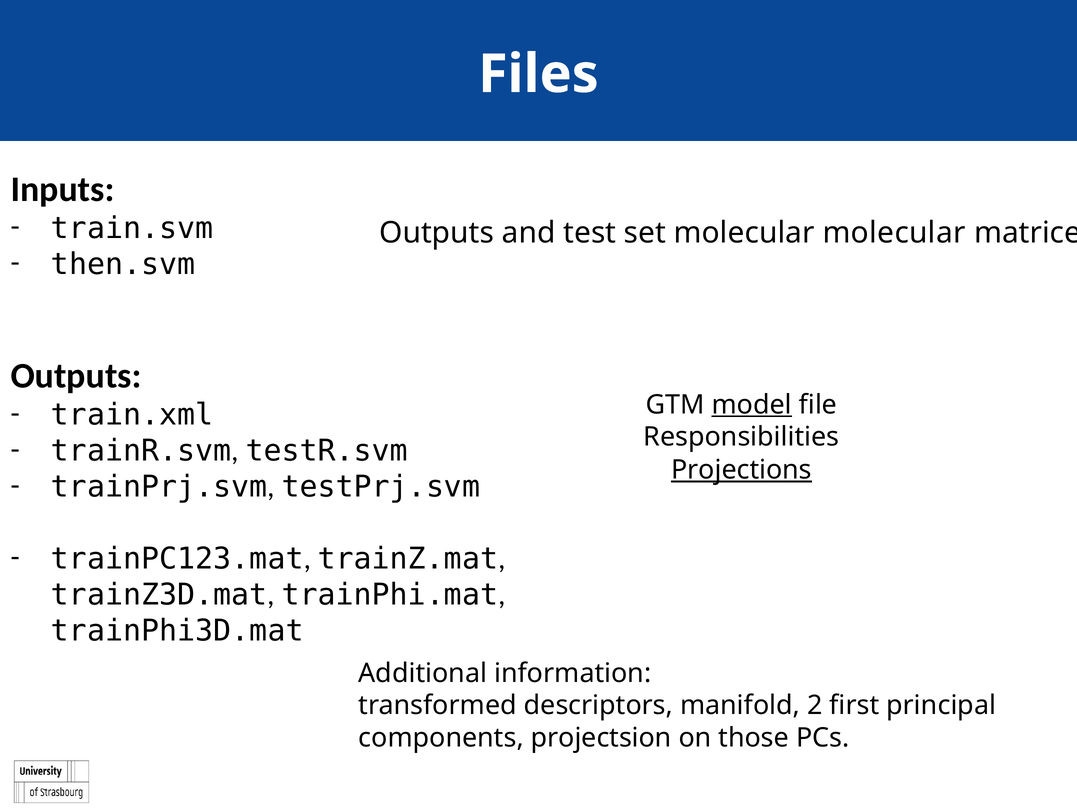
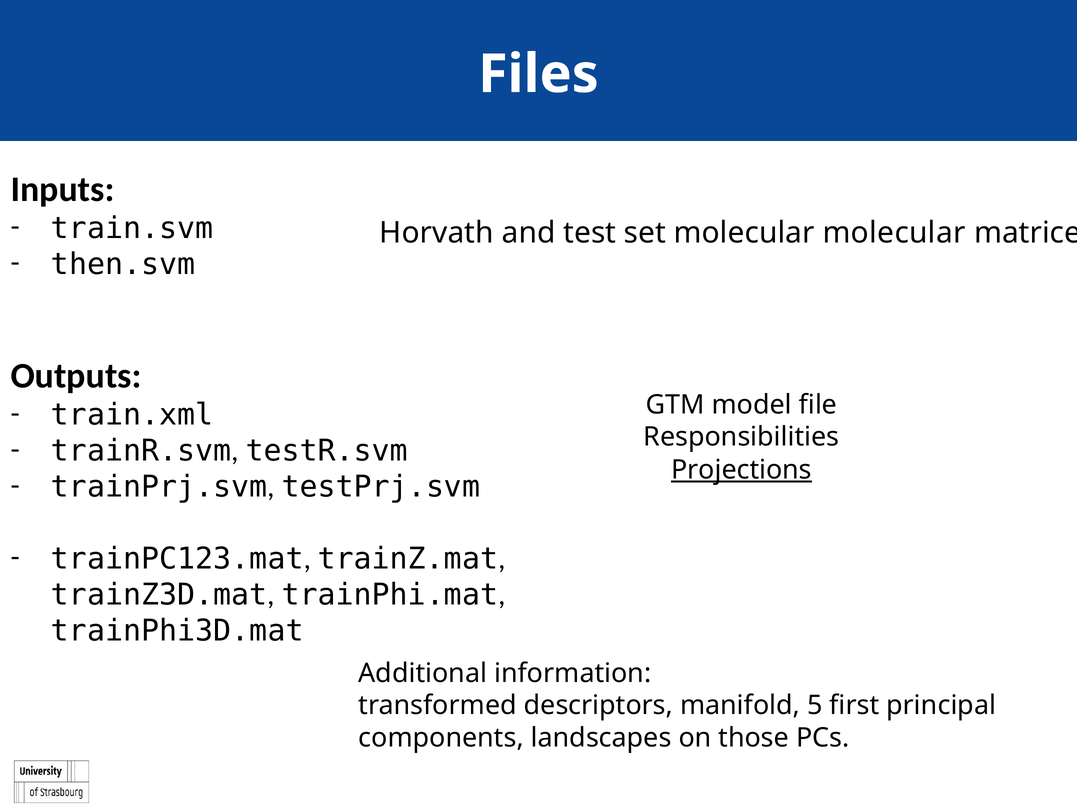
Outputs at (437, 233): Outputs -> Horvath
model underline: present -> none
2: 2 -> 5
projectsion: projectsion -> landscapes
